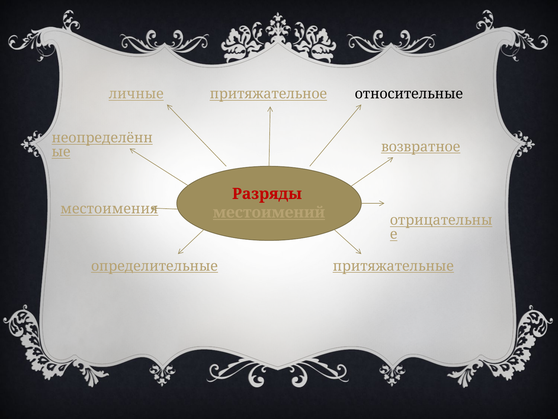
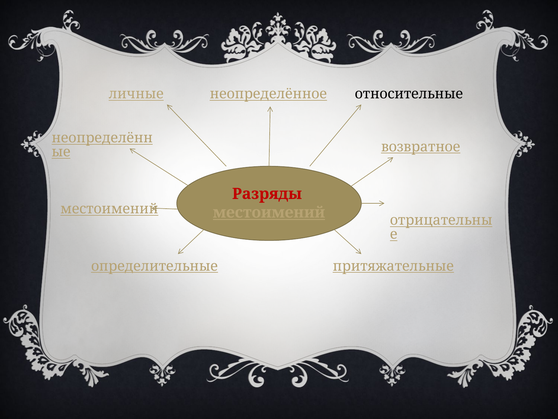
притяжательное: притяжательное -> неопределённое
местоимения at (109, 209): местоимения -> местоимений
